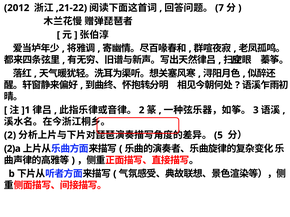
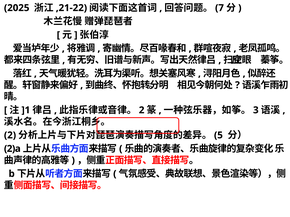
2012: 2012 -> 2025
